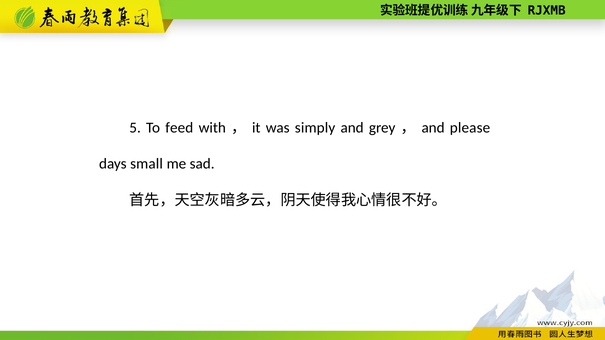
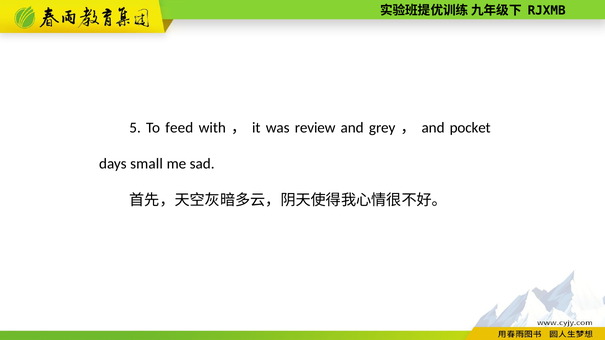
simply: simply -> review
please: please -> pocket
